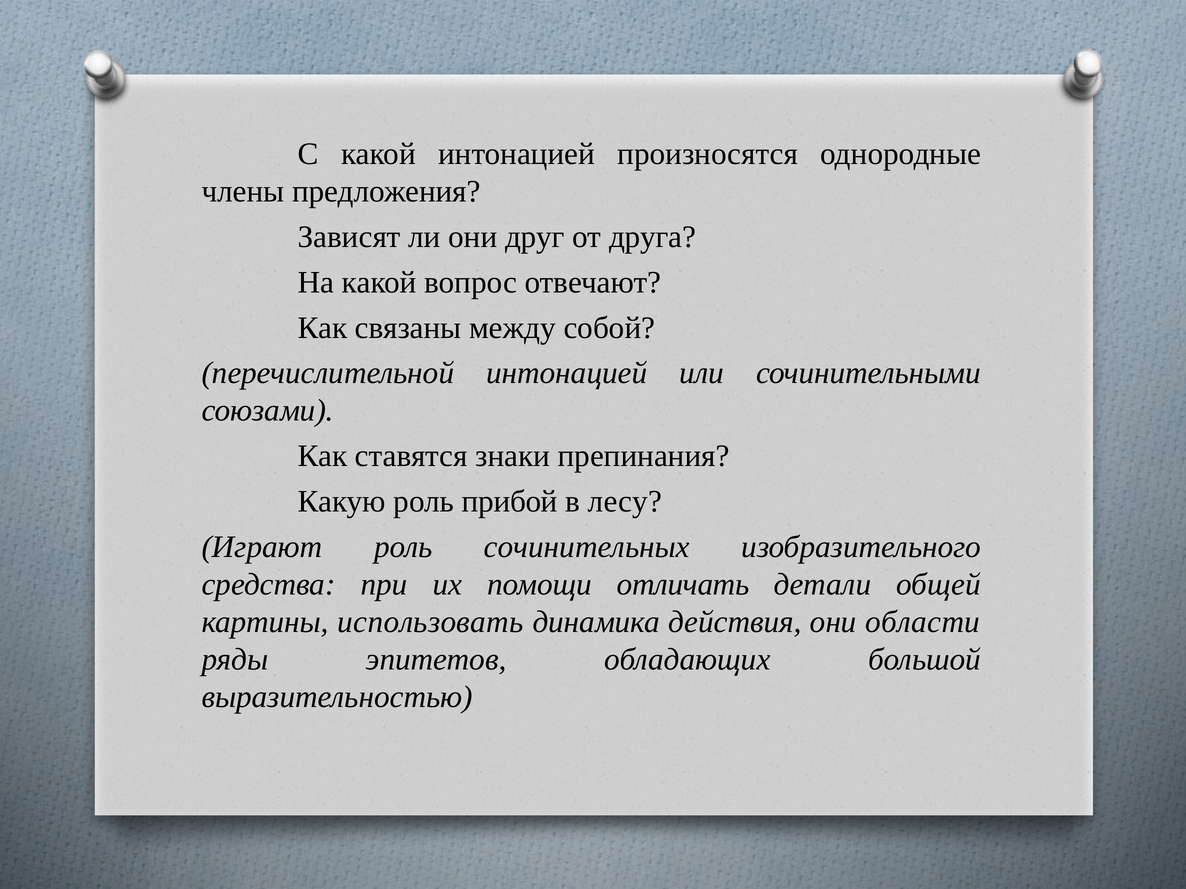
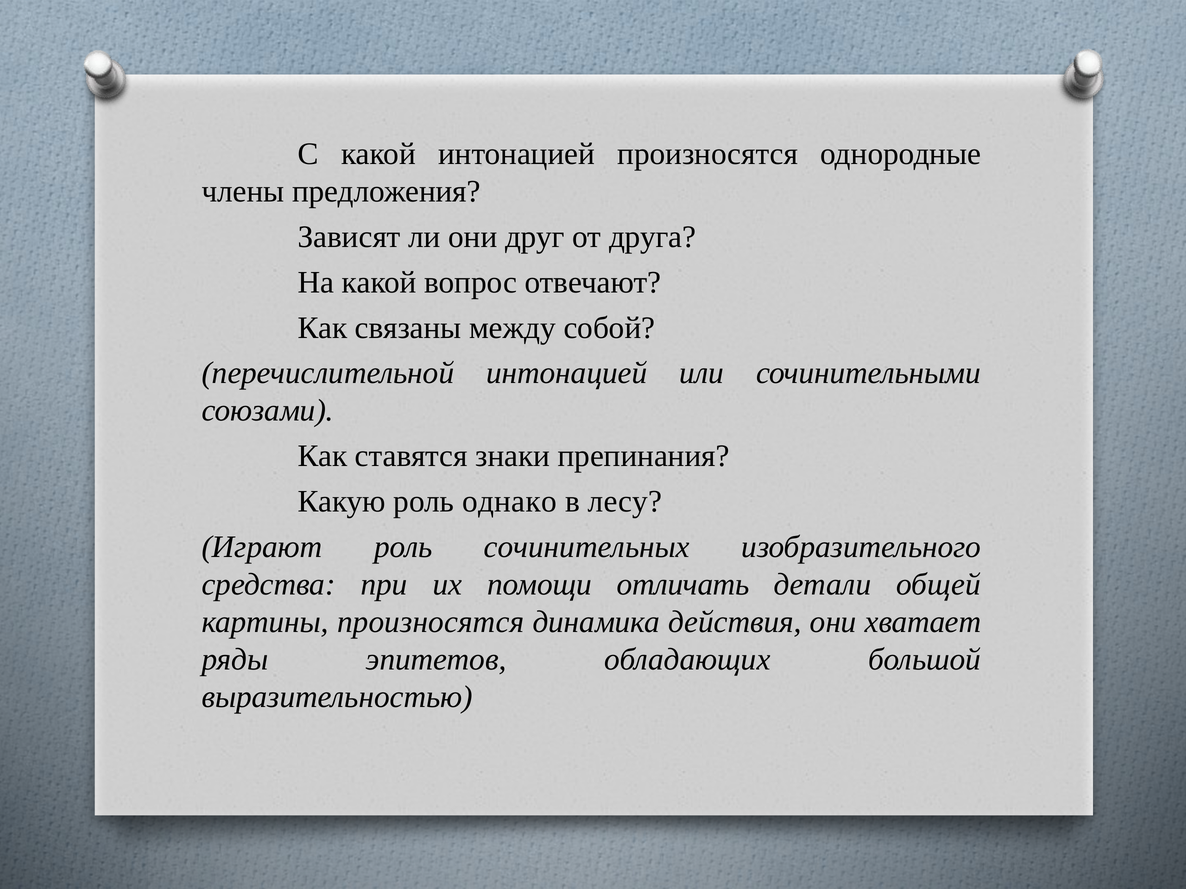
прибой: прибой -> однако
картины использовать: использовать -> произносятся
области: области -> хватает
